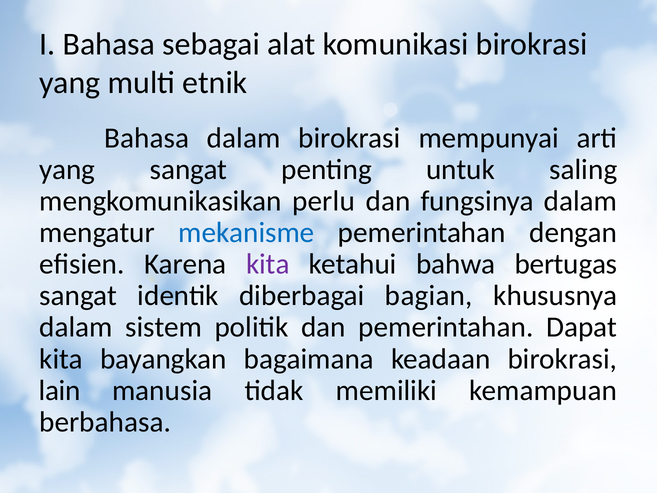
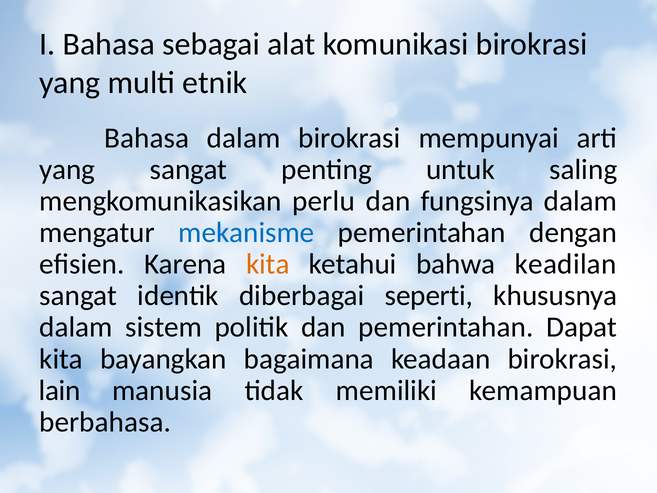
kita at (268, 264) colour: purple -> orange
bertugas: bertugas -> keadilan
bagian: bagian -> seperti
